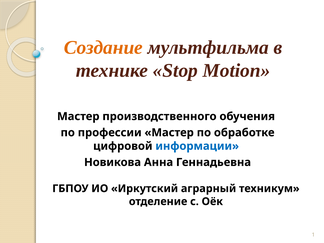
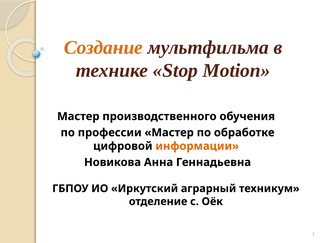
информации colour: blue -> orange
